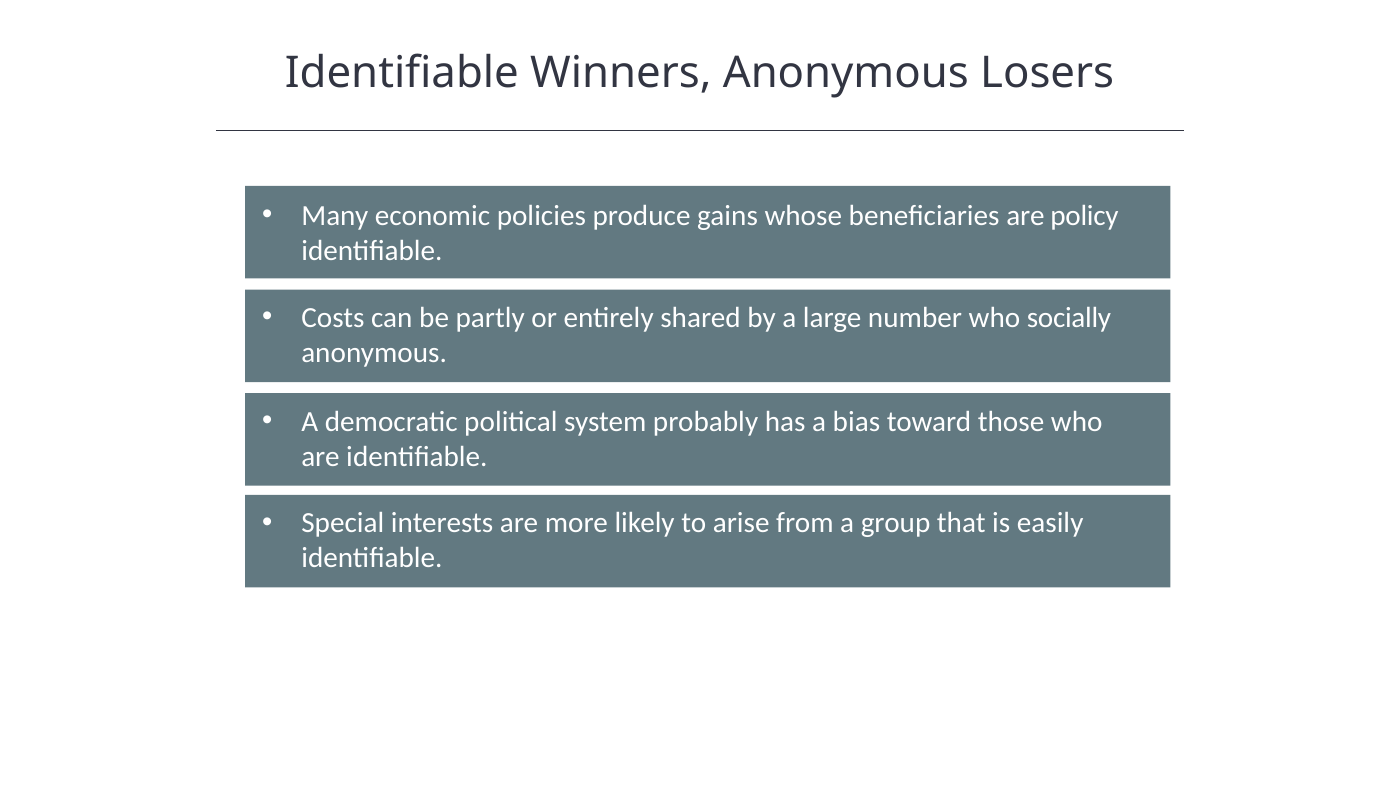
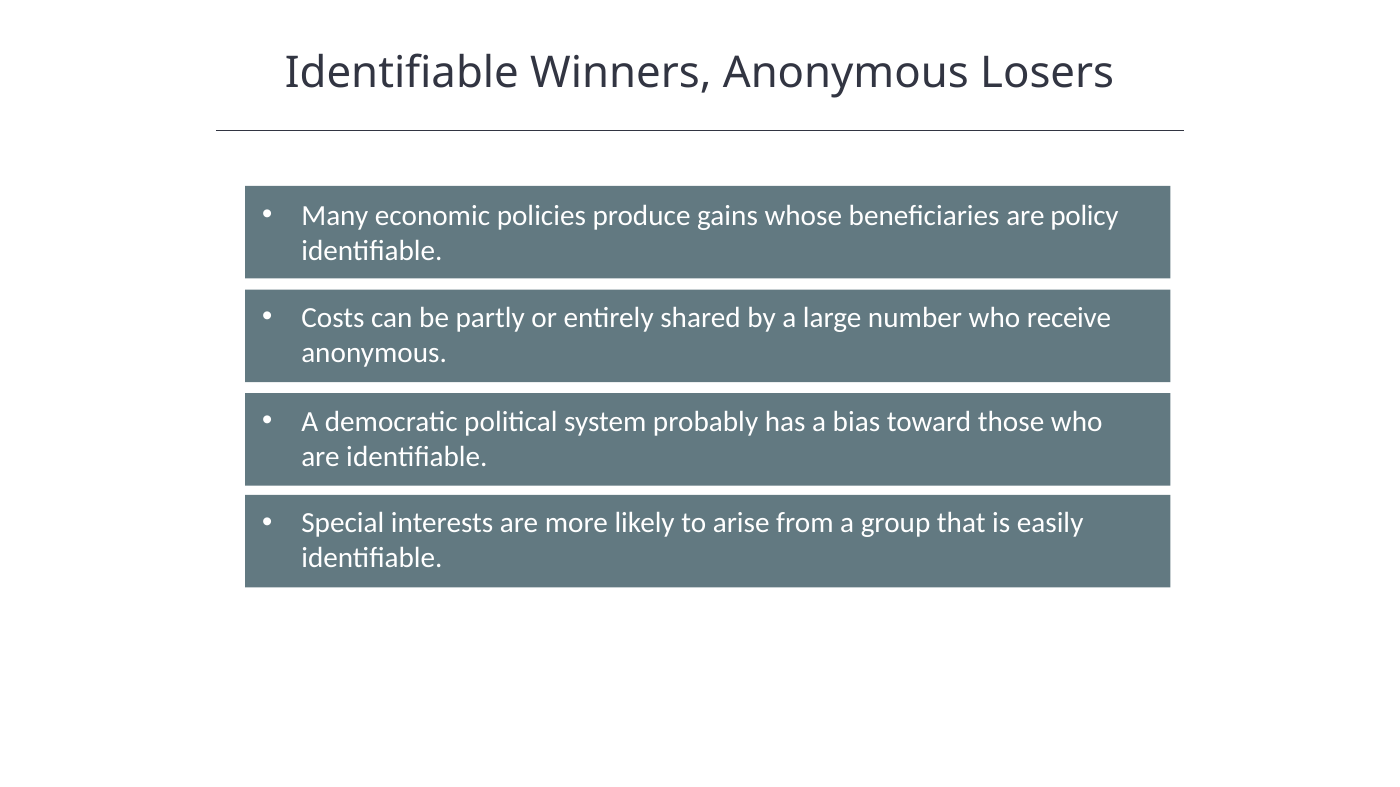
socially: socially -> receive
